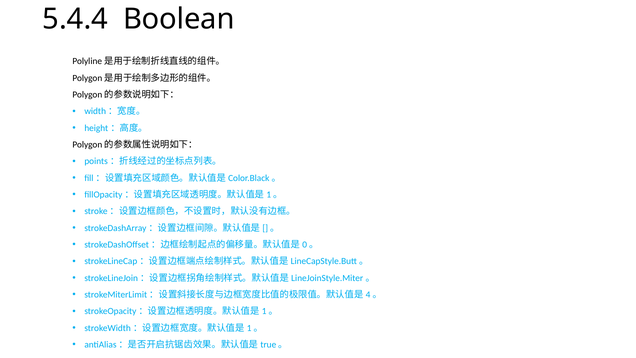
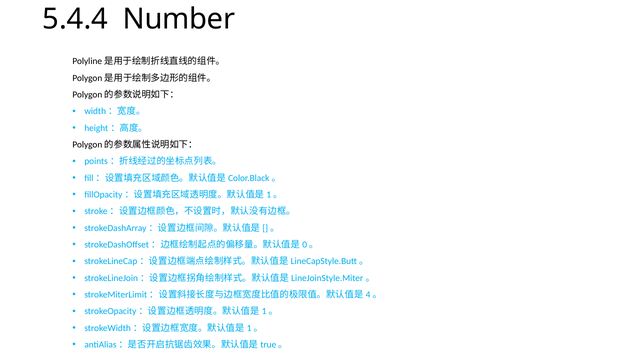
Boolean: Boolean -> Number
